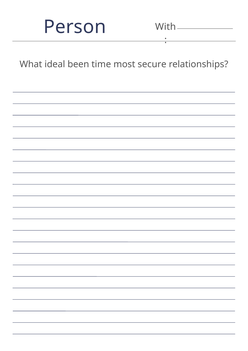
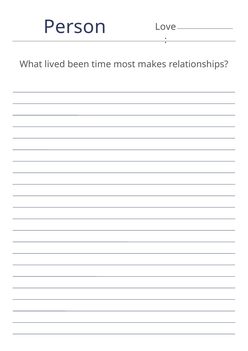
With: With -> Love
ideal: ideal -> lived
secure: secure -> makes
